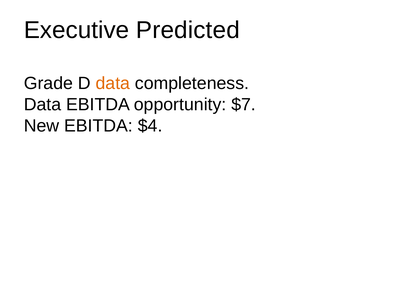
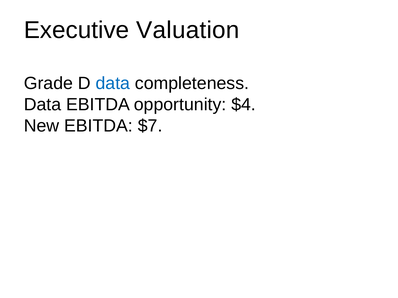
Predicted: Predicted -> Valuation
data at (113, 83) colour: orange -> blue
$7: $7 -> $4
$4: $4 -> $7
